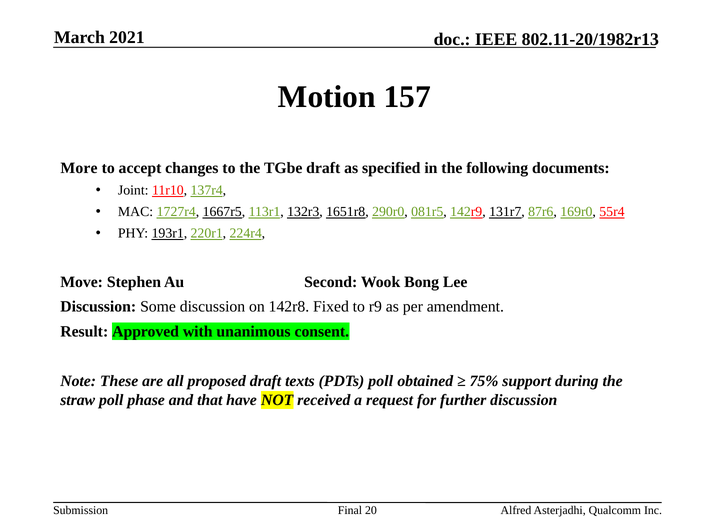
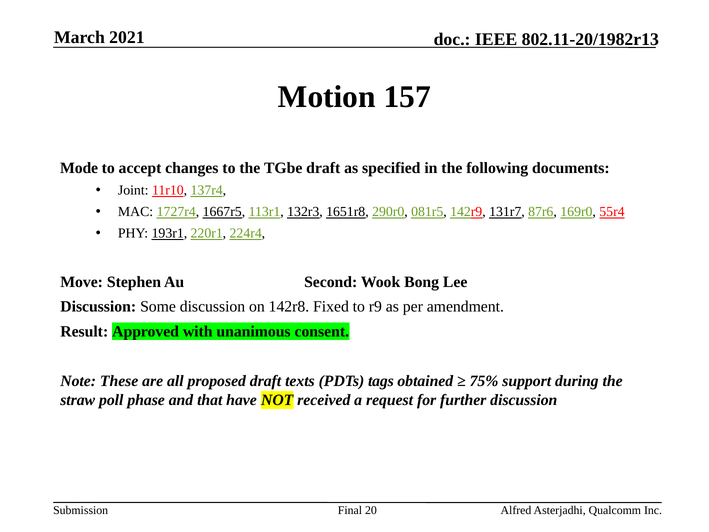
More: More -> Mode
PDTs poll: poll -> tags
